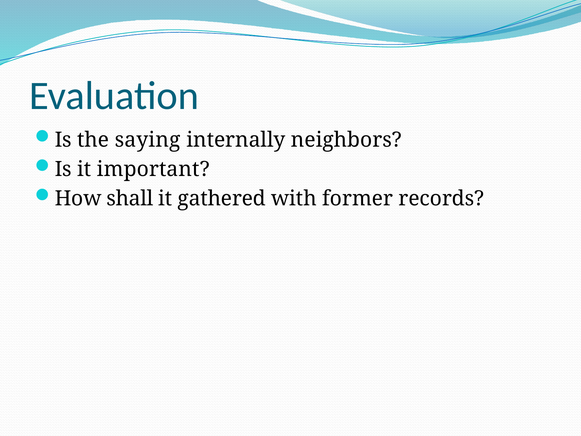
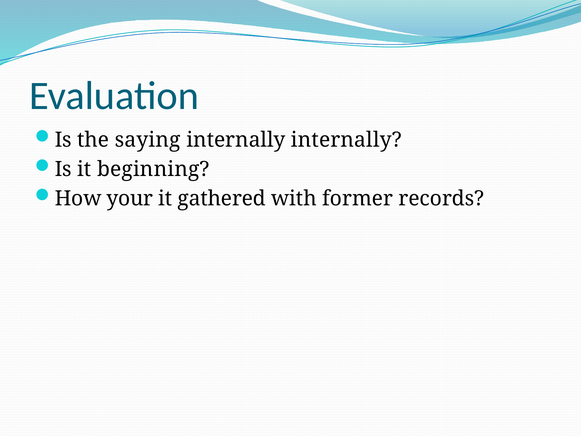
internally neighbors: neighbors -> internally
important: important -> beginning
shall: shall -> your
